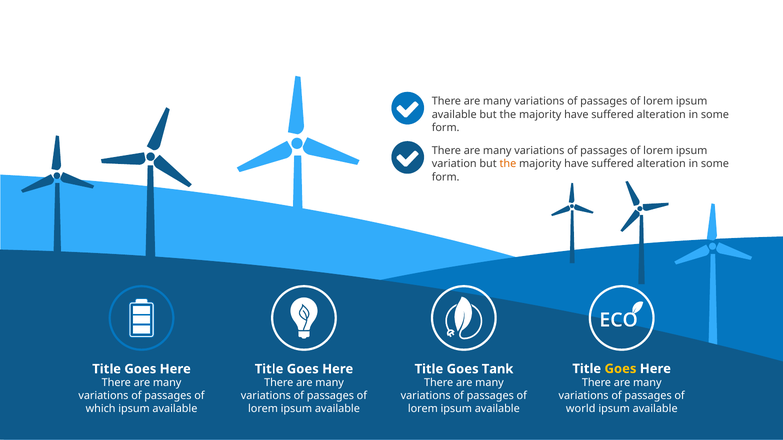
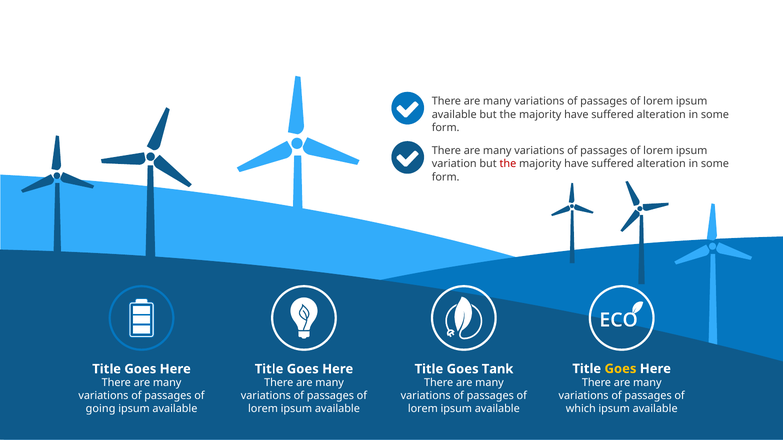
the at (508, 164) colour: orange -> red
world: world -> which
which: which -> going
